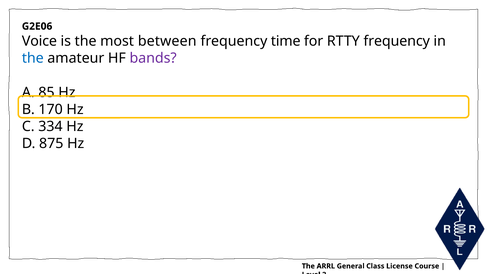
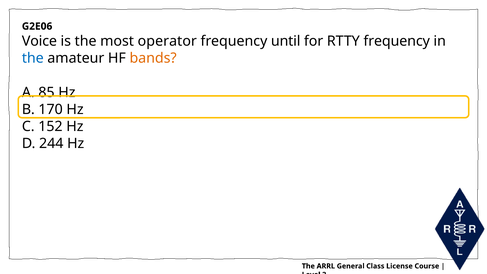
between: between -> operator
time: time -> until
bands colour: purple -> orange
334: 334 -> 152
875: 875 -> 244
